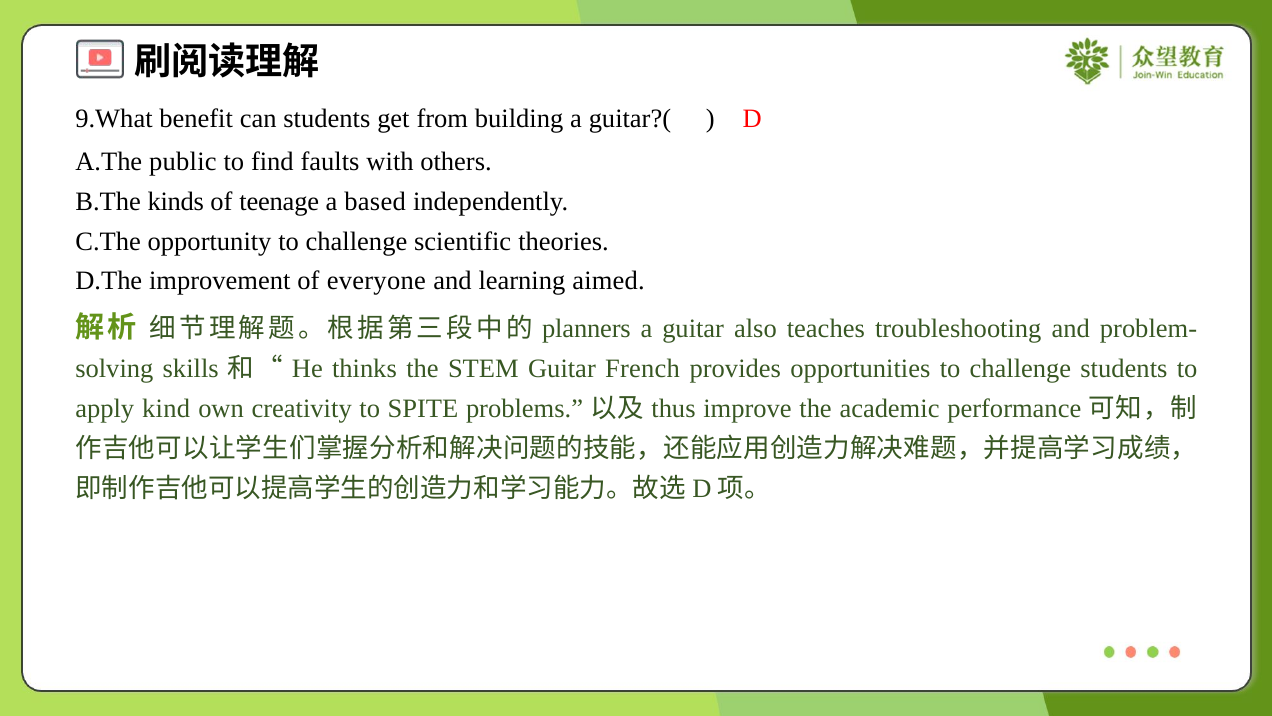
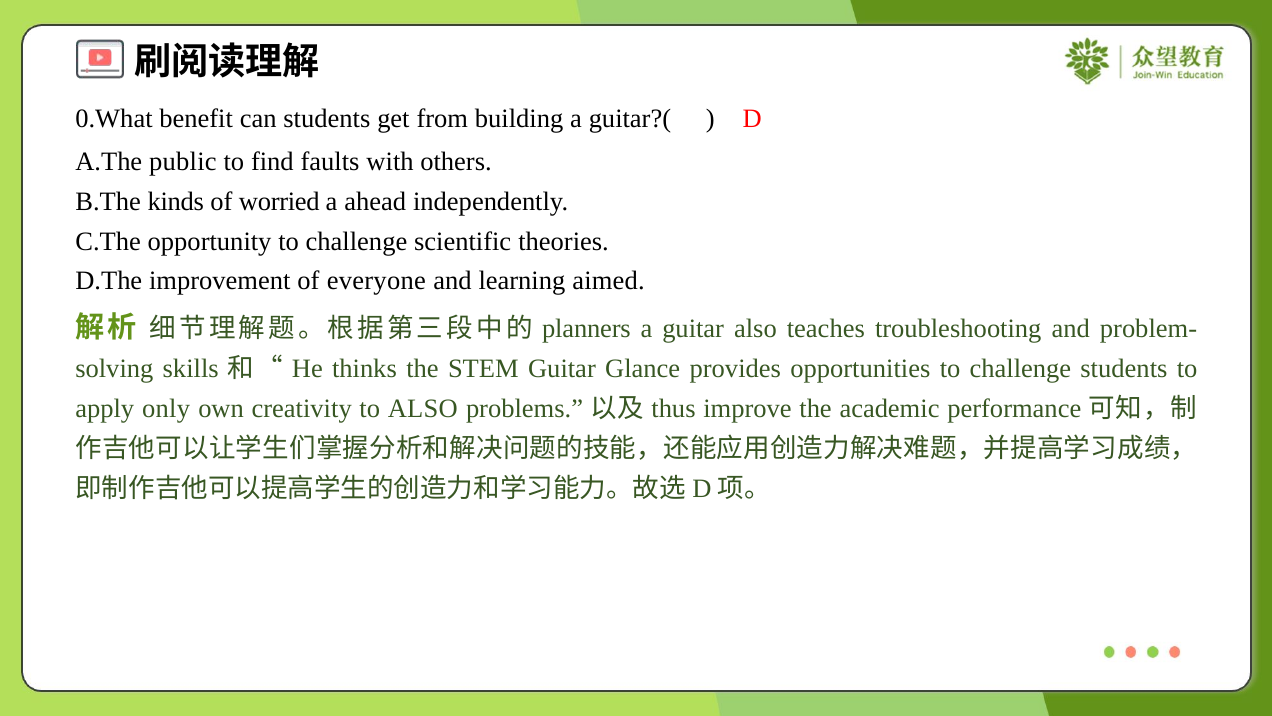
9.What: 9.What -> 0.What
teenage: teenage -> worried
based: based -> ahead
French: French -> Glance
kind: kind -> only
to SPITE: SPITE -> ALSO
